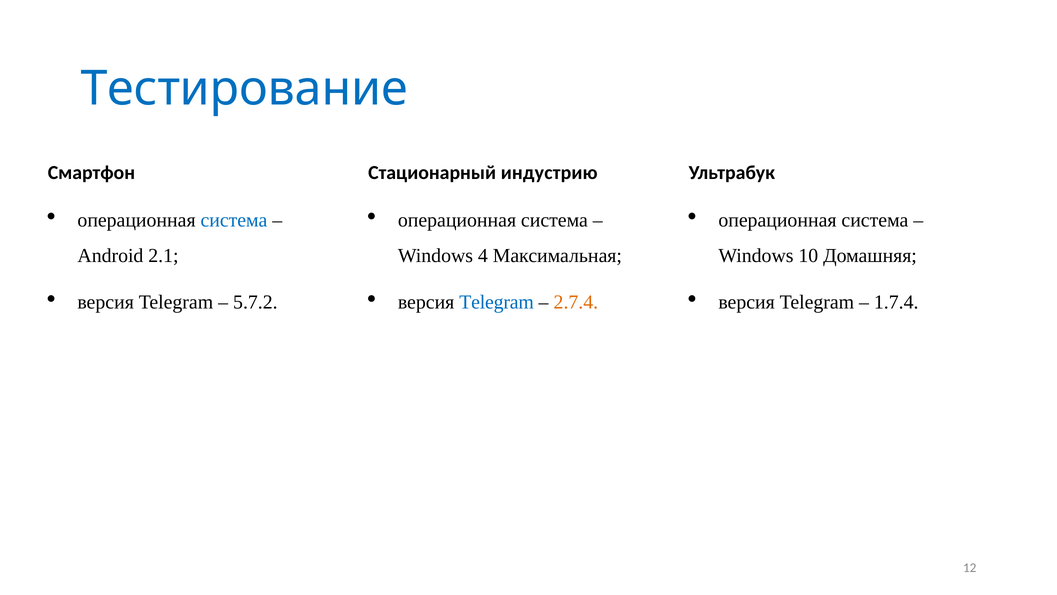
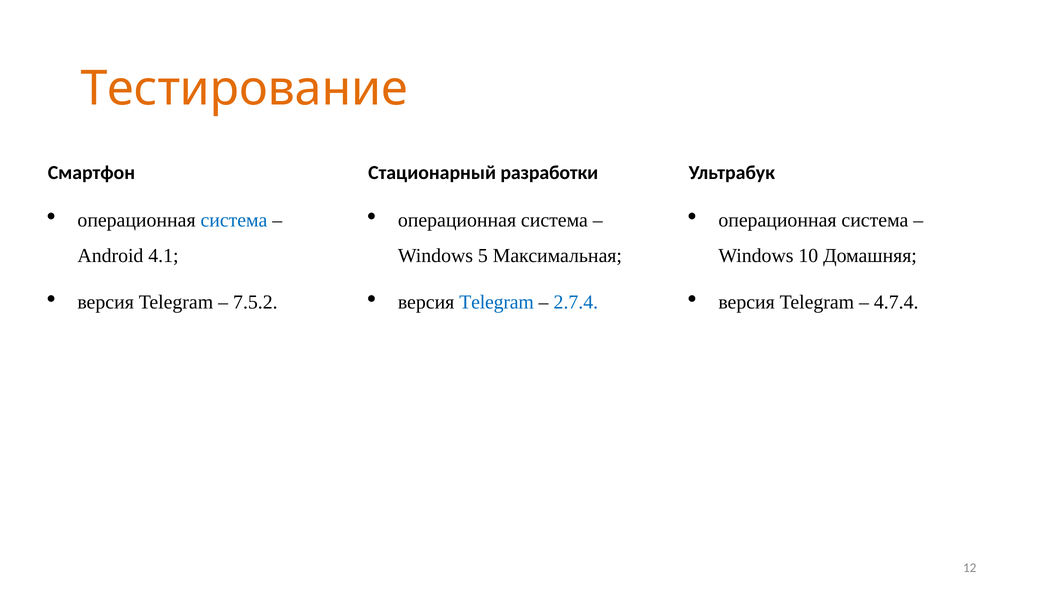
Тестирование colour: blue -> orange
индустрию: индустрию -> разработки
2.1: 2.1 -> 4.1
4: 4 -> 5
5.7.2: 5.7.2 -> 7.5.2
2.7.4 colour: orange -> blue
1.7.4: 1.7.4 -> 4.7.4
